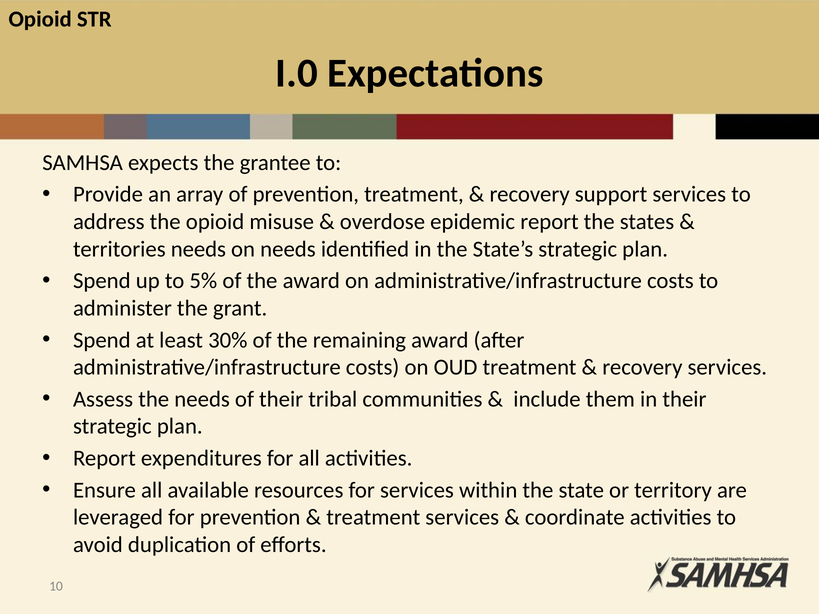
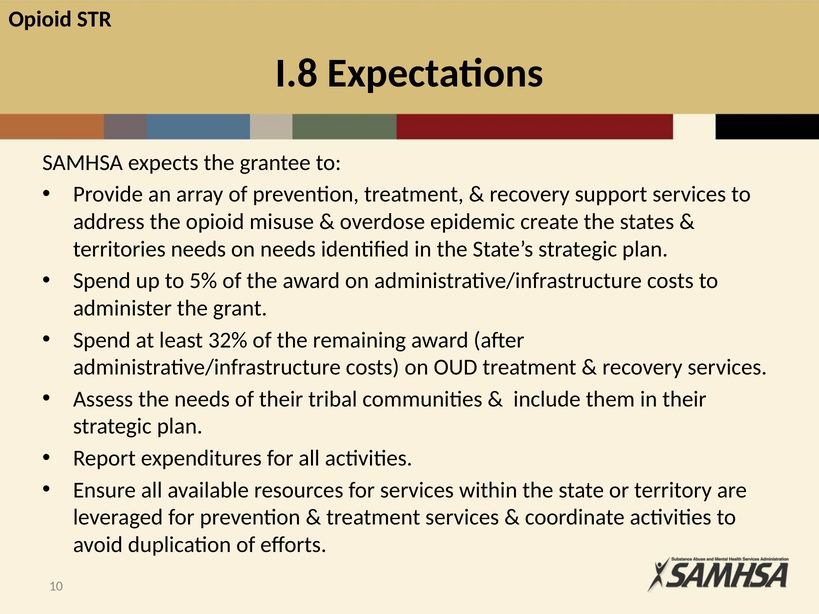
I.0: I.0 -> I.8
epidemic report: report -> create
30%: 30% -> 32%
